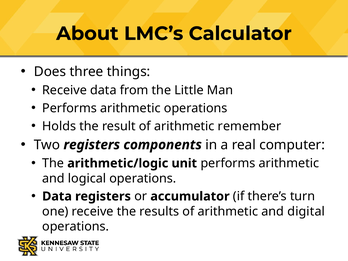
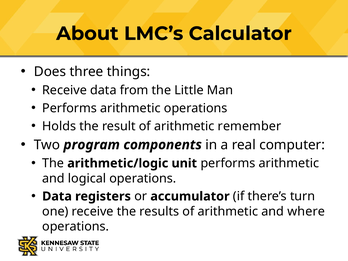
Two registers: registers -> program
digital: digital -> where
